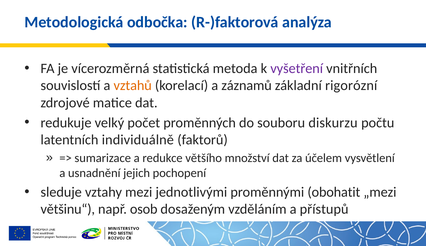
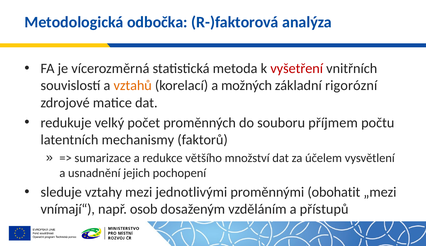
vyšetření colour: purple -> red
záznamů: záznamů -> možných
diskurzu: diskurzu -> příjmem
individuálně: individuálně -> mechanismy
většinu“: většinu“ -> vnímají“
